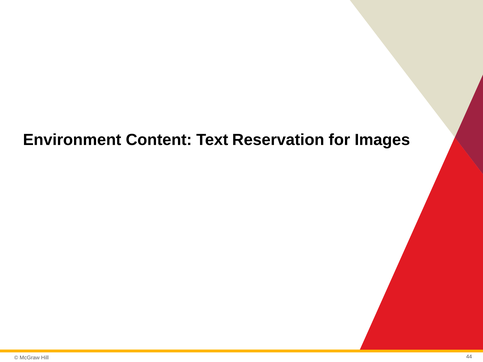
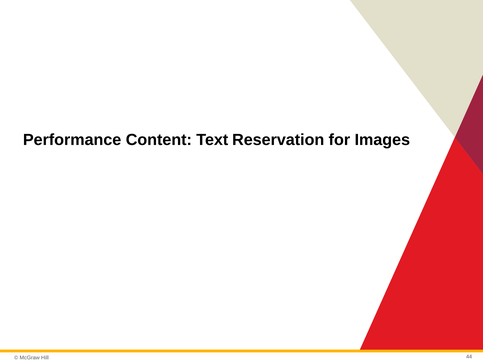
Environment: Environment -> Performance
